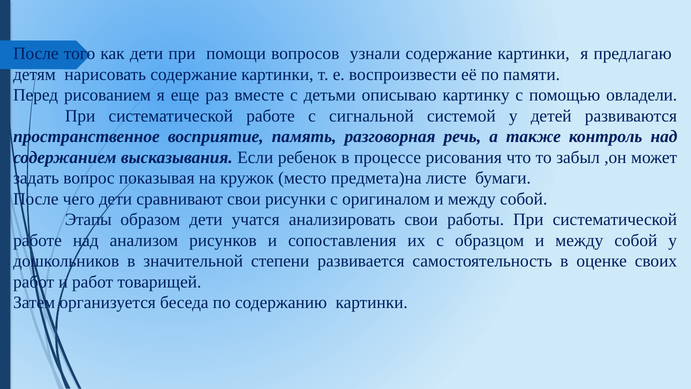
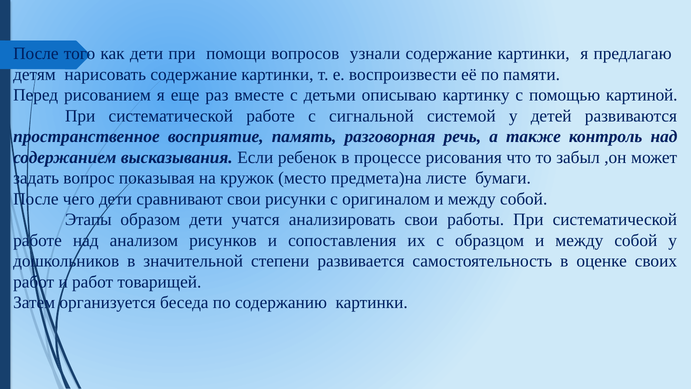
овладели: овладели -> картиной
